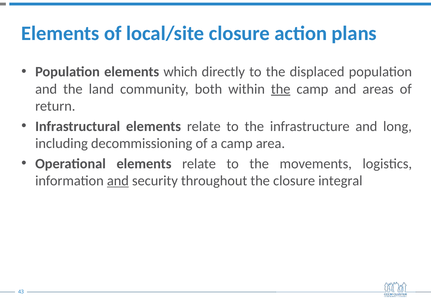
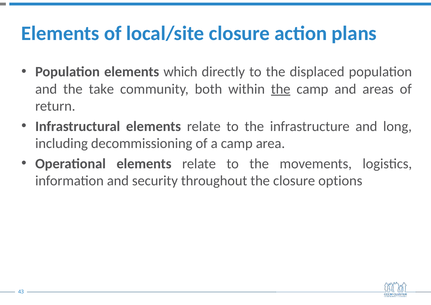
land: land -> take
and at (118, 181) underline: present -> none
integral: integral -> options
